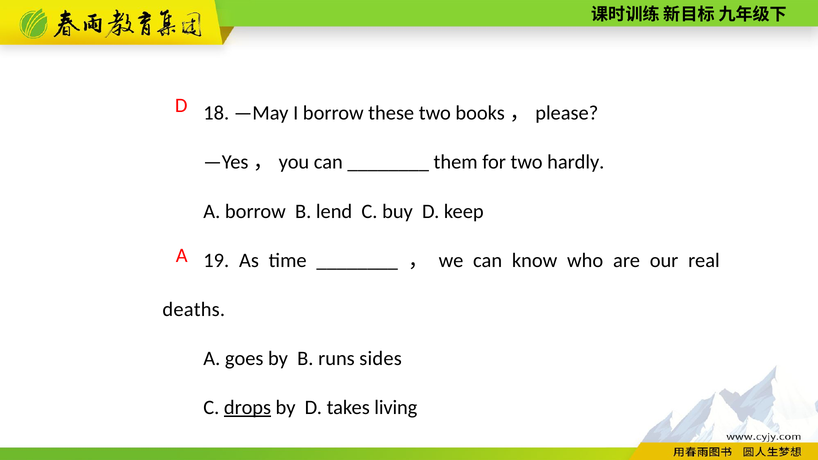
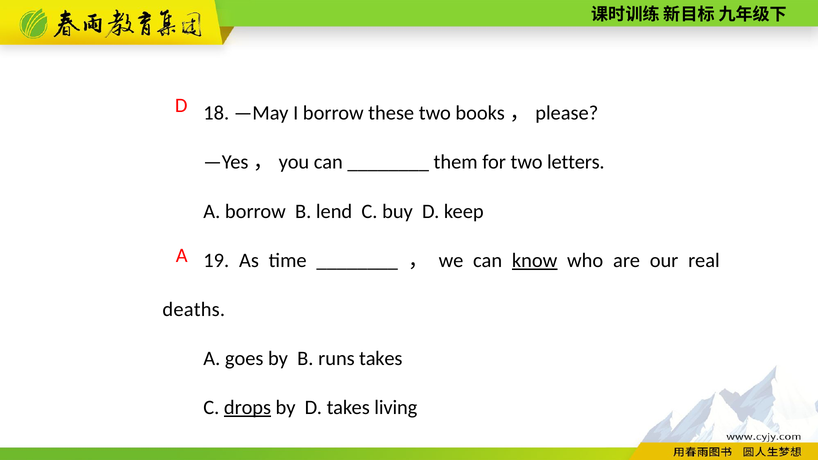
hardly: hardly -> letters
know underline: none -> present
runs sides: sides -> takes
